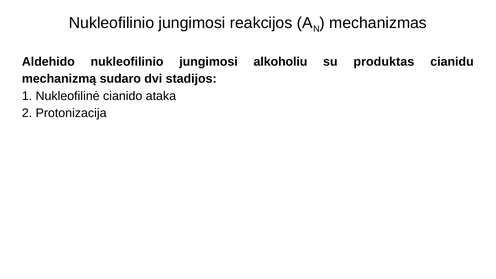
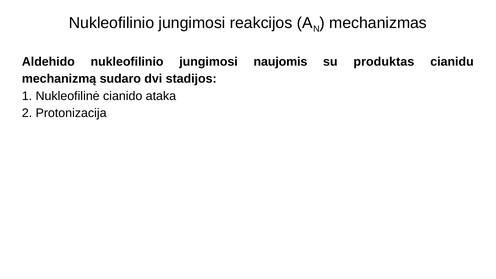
alkoholiu: alkoholiu -> naujomis
